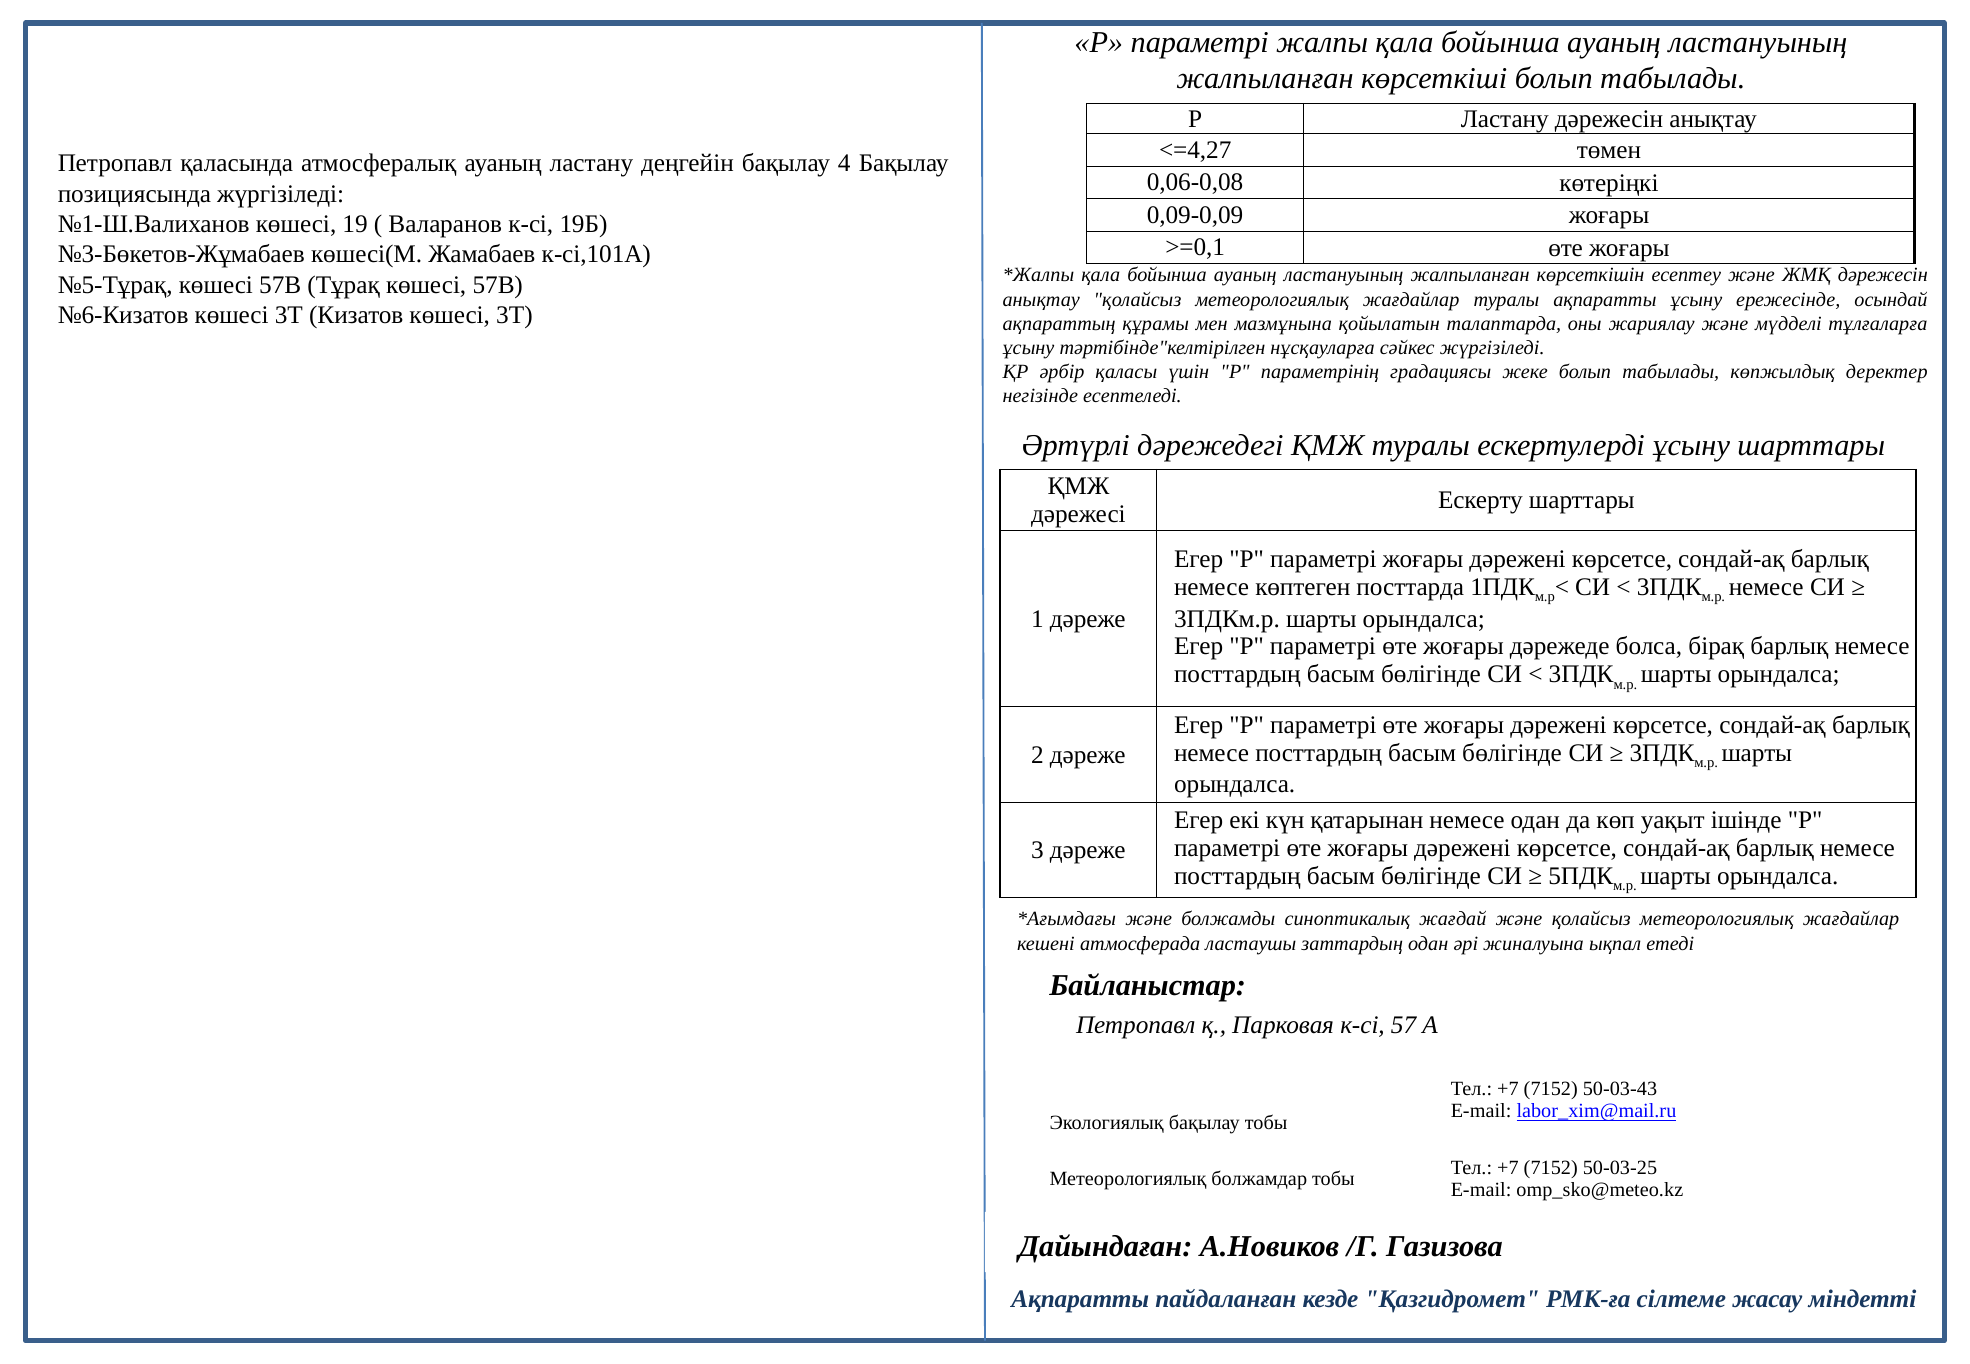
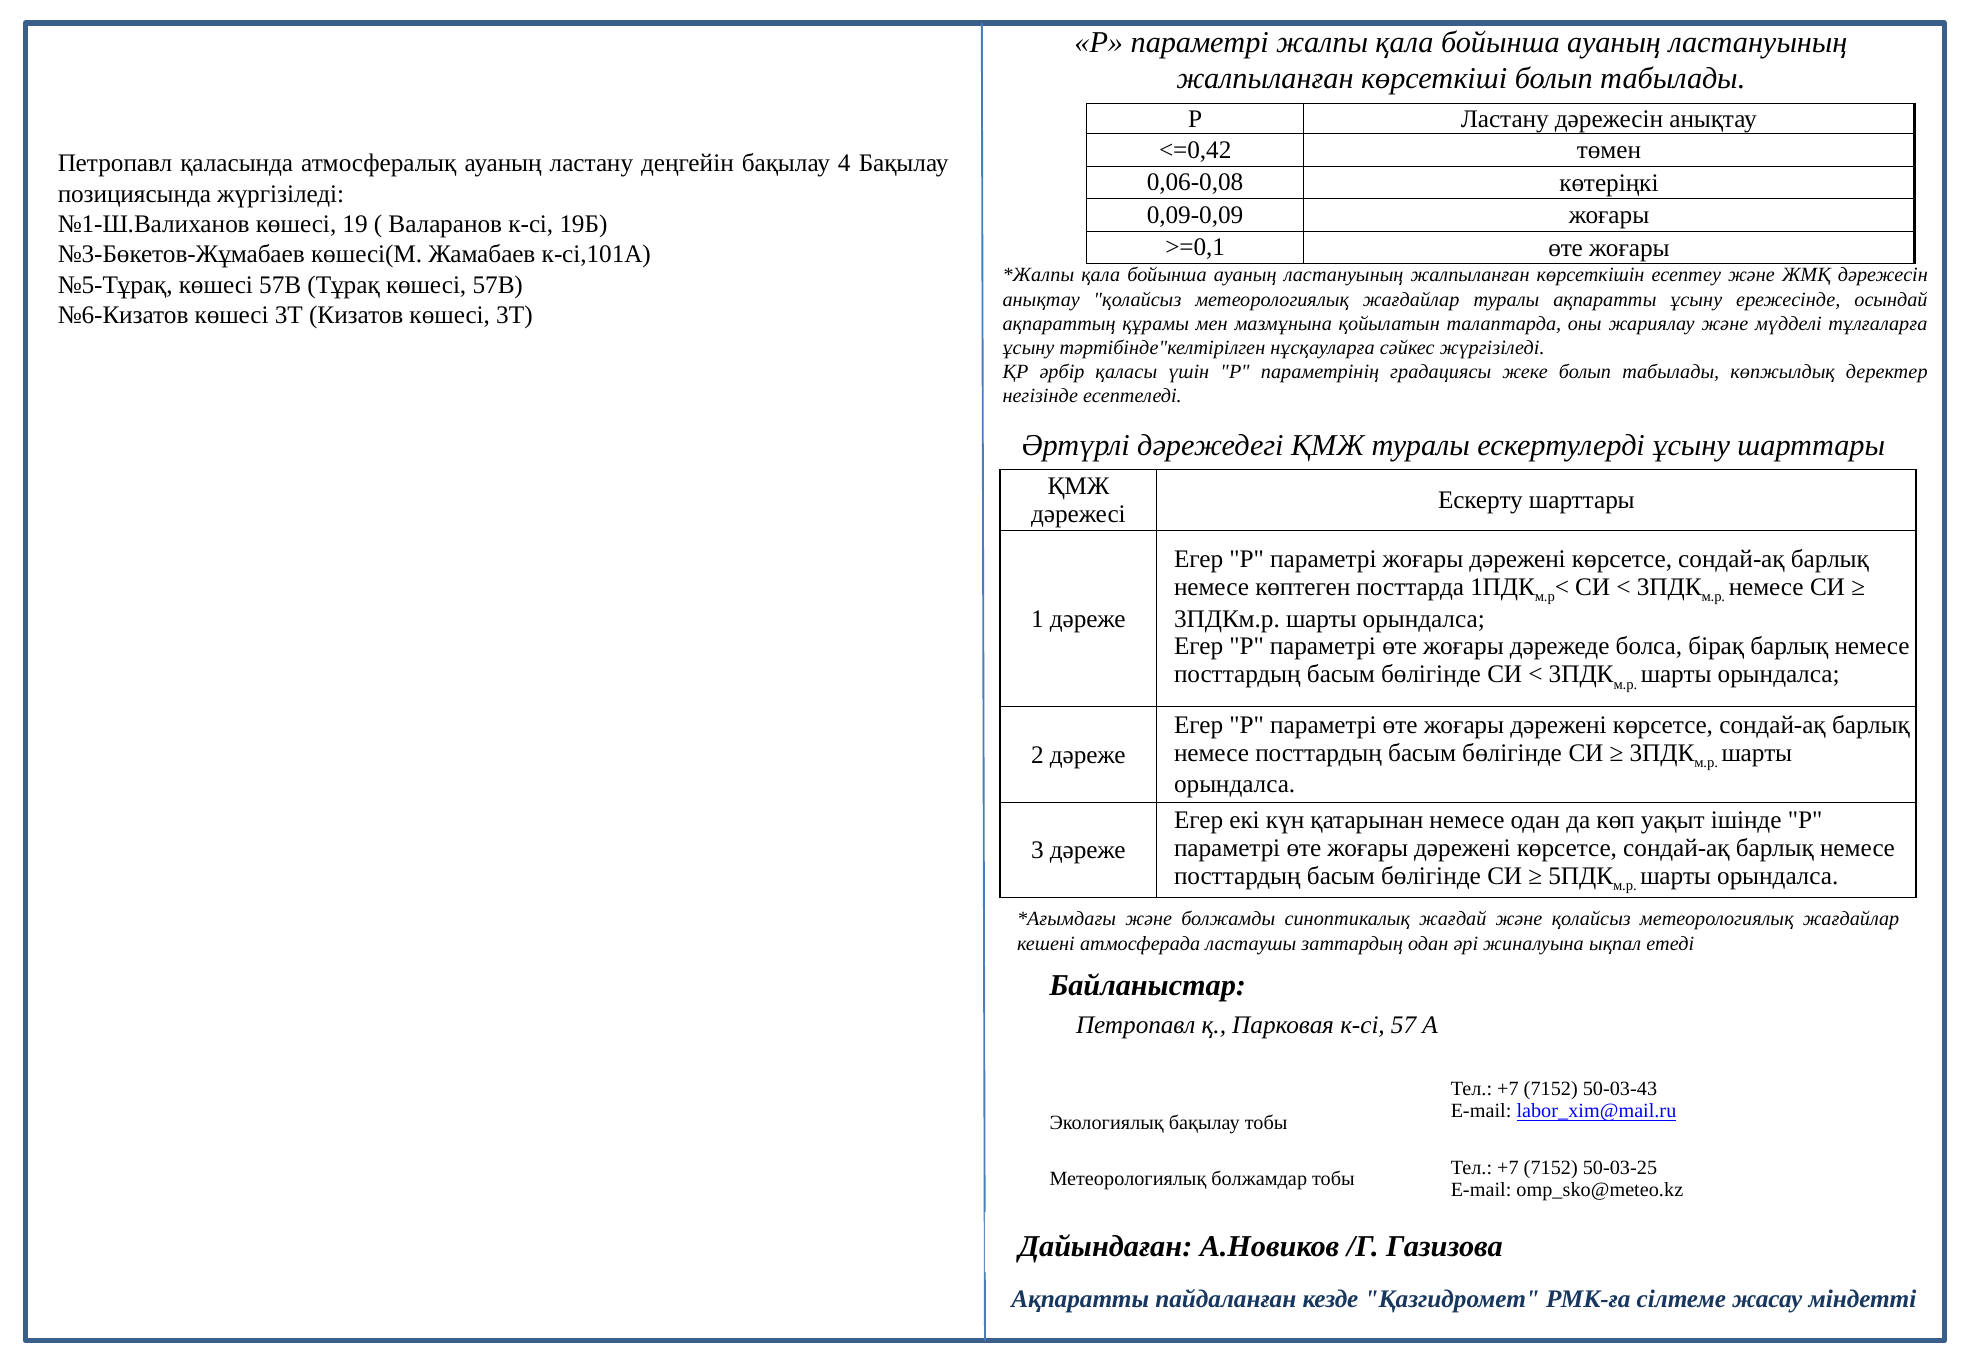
<=4,27: <=4,27 -> <=0,42
